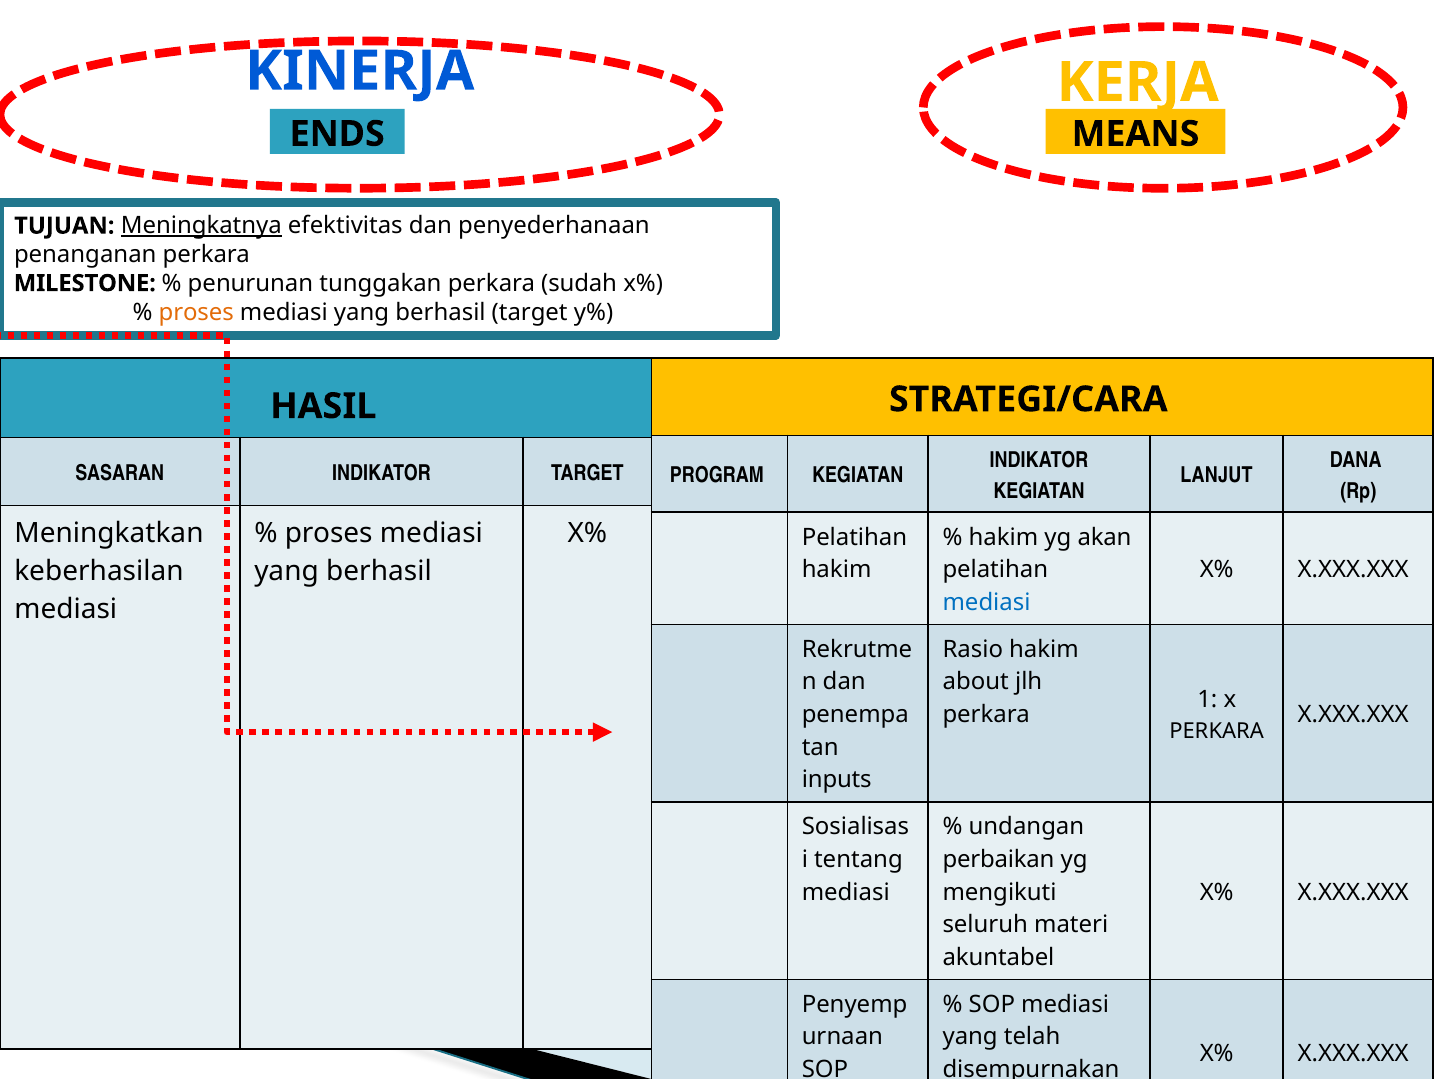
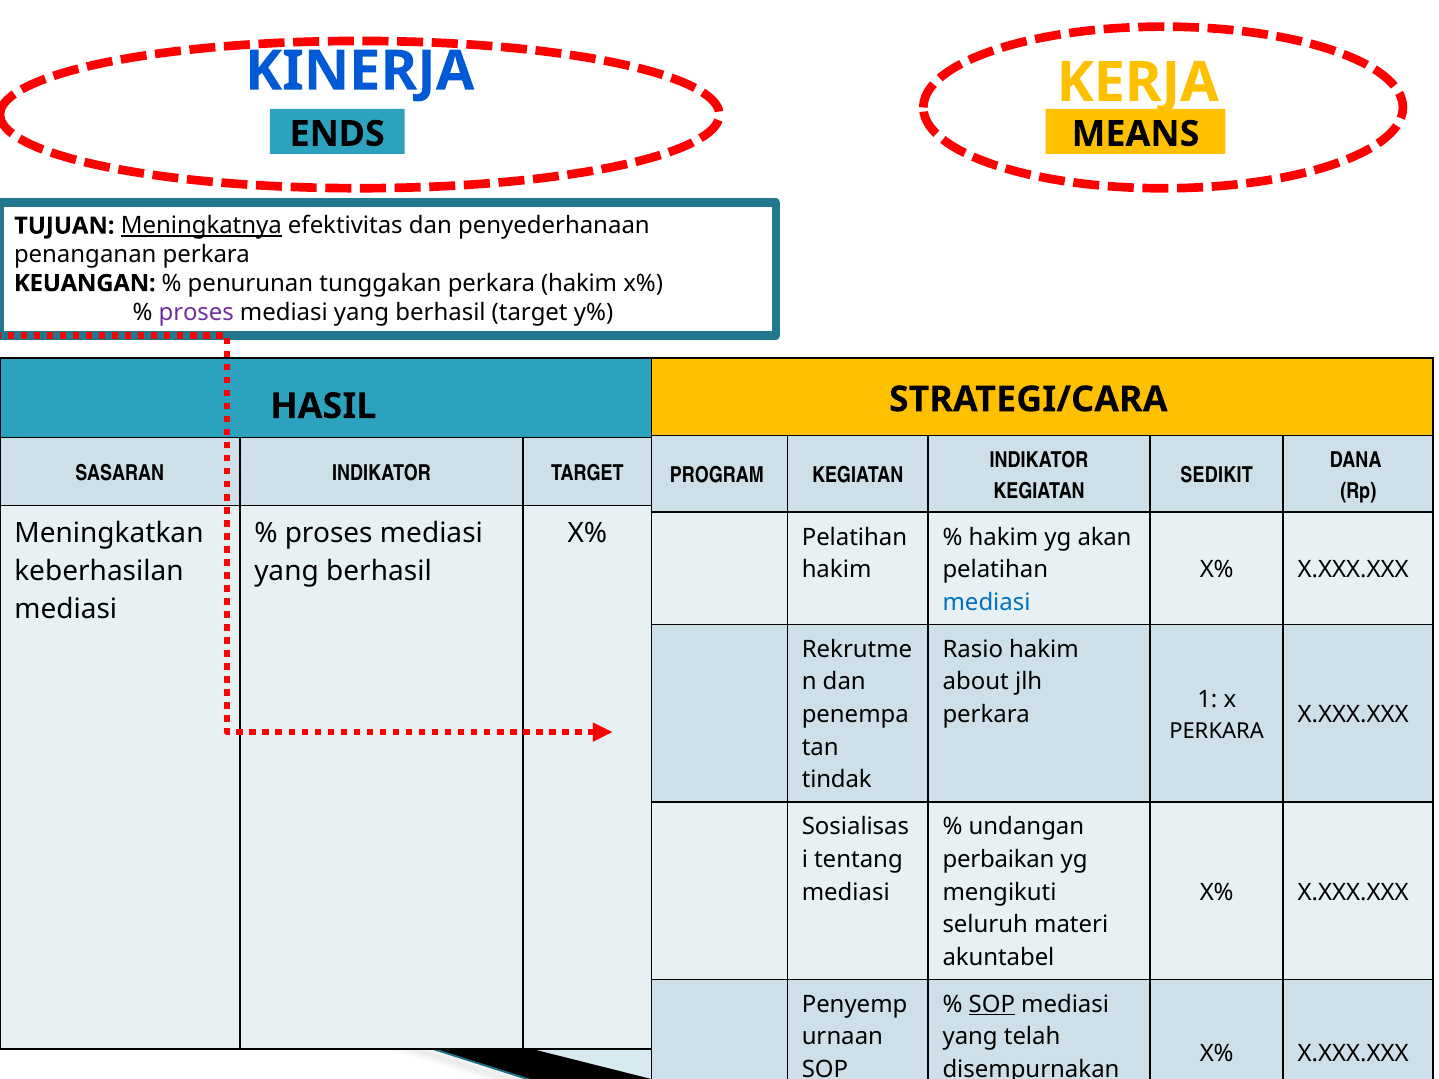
MILESTONE: MILESTONE -> KEUANGAN
perkara sudah: sudah -> hakim
proses at (196, 312) colour: orange -> purple
LANJUT: LANJUT -> SEDIKIT
inputs: inputs -> tindak
SOP at (992, 1005) underline: none -> present
